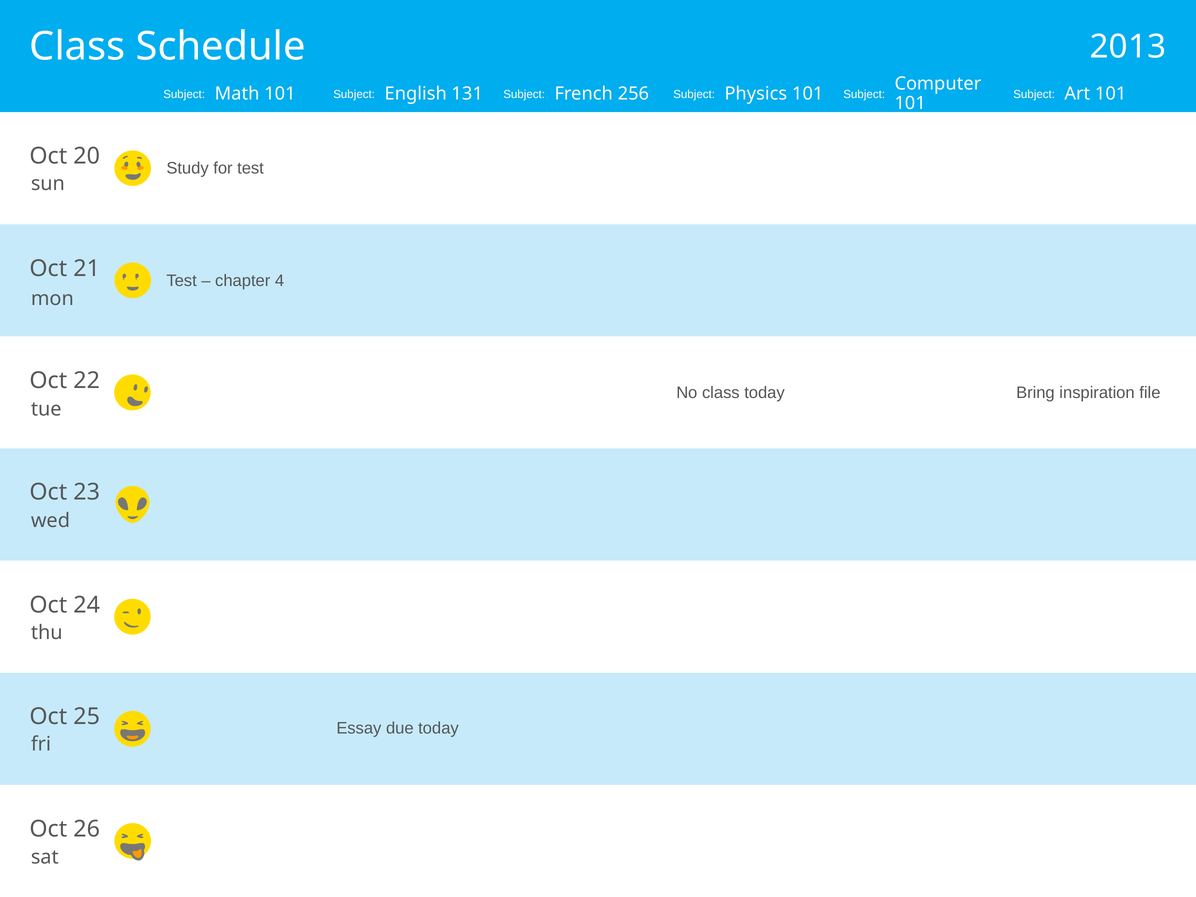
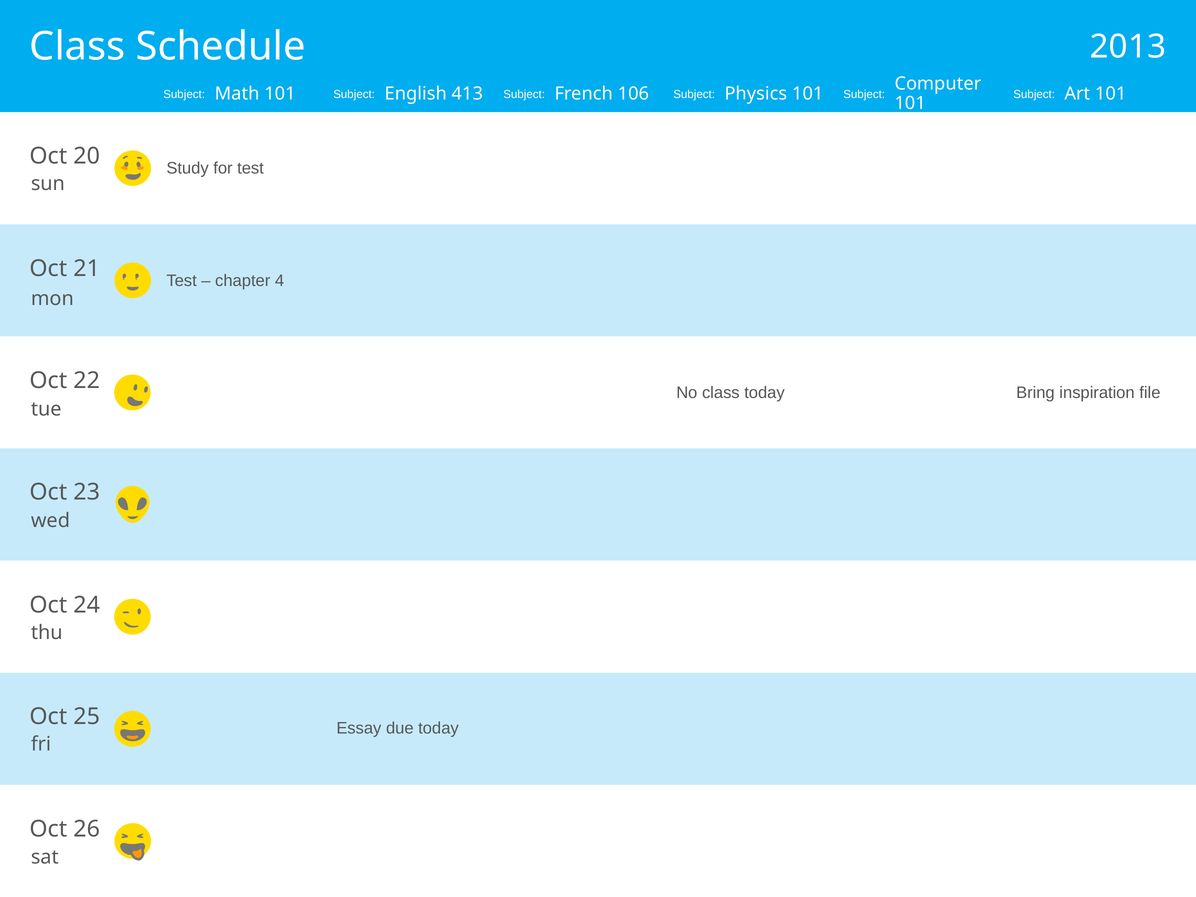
131: 131 -> 413
256: 256 -> 106
